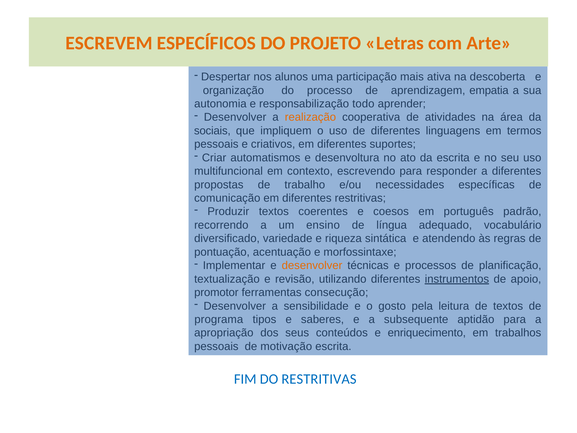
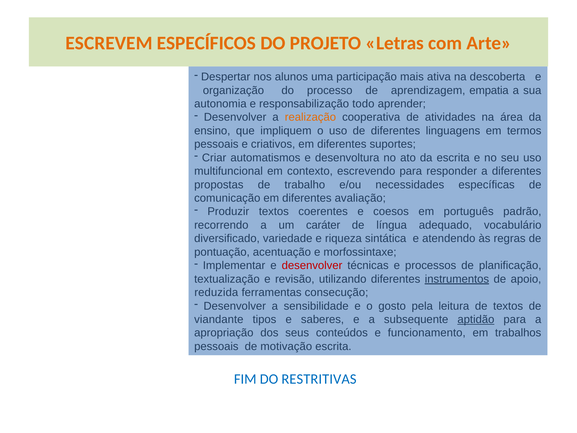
sociais: sociais -> ensino
diferentes restritivas: restritivas -> avaliação
ensino: ensino -> caráter
desenvolver at (312, 265) colour: orange -> red
promotor: promotor -> reduzida
programa: programa -> viandante
aptidão underline: none -> present
enriquecimento: enriquecimento -> funcionamento
